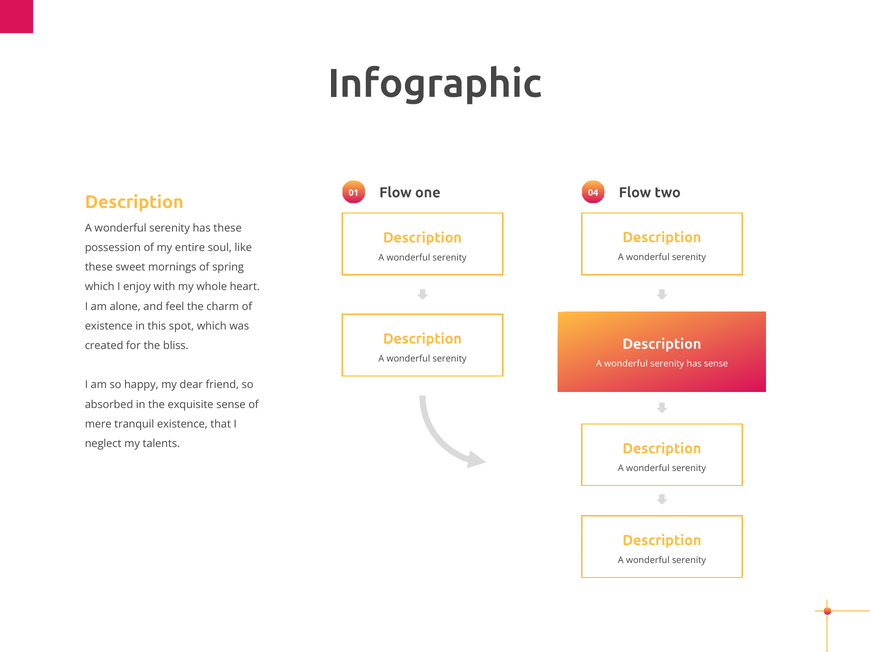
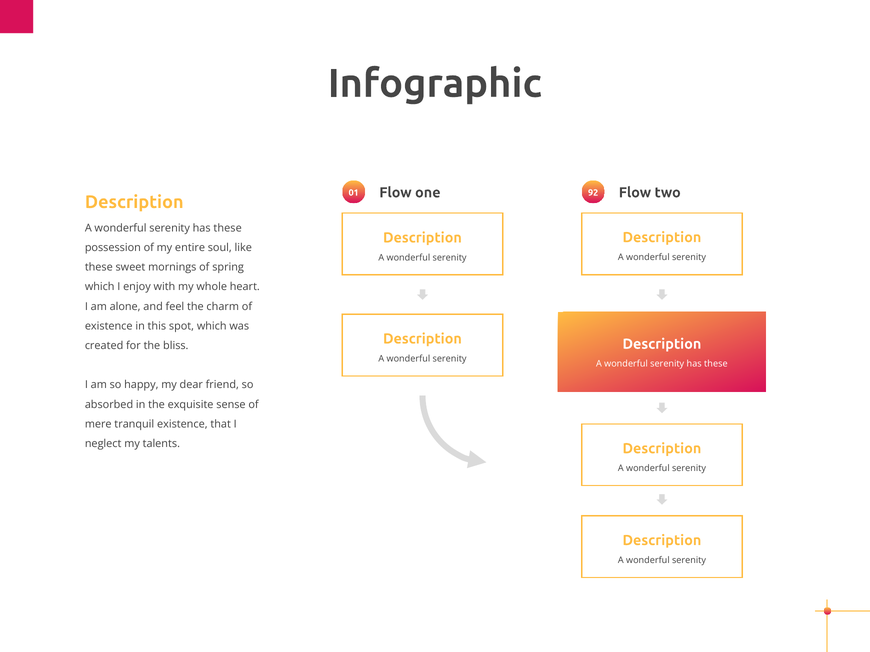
04: 04 -> 92
sense at (716, 364): sense -> these
